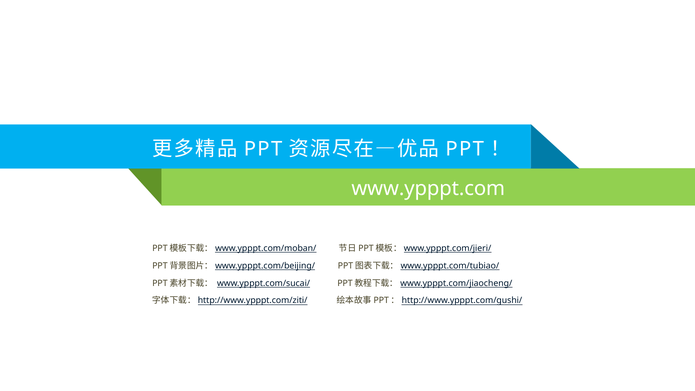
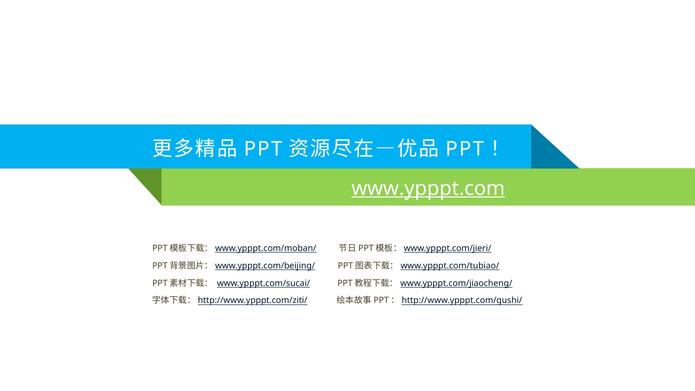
www.ypppt.com underline: none -> present
